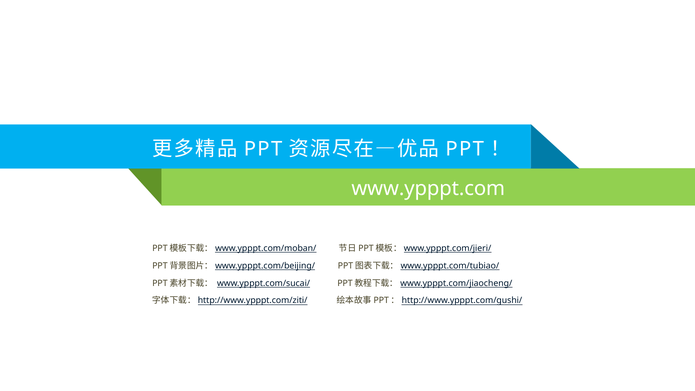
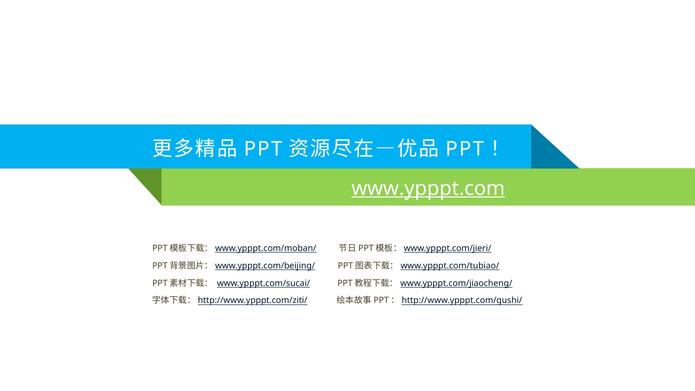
www.ypppt.com underline: none -> present
